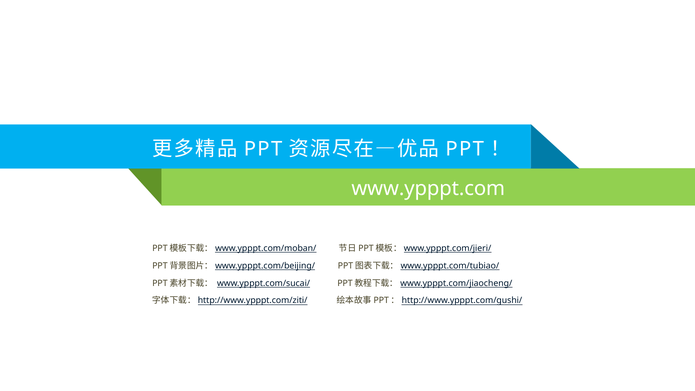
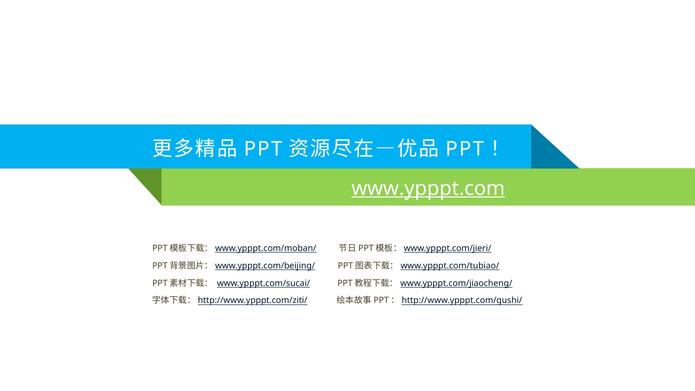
www.ypppt.com underline: none -> present
